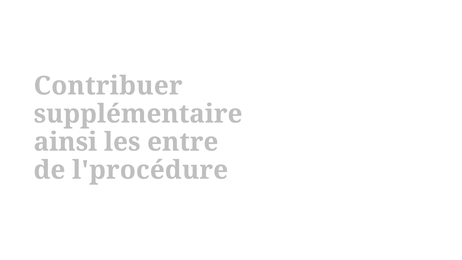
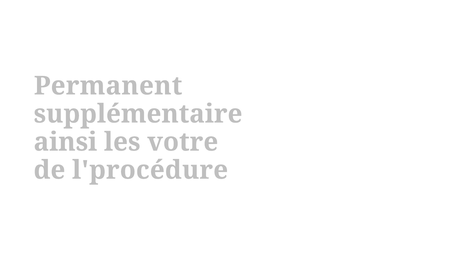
Contribuer: Contribuer -> Permanent
entre: entre -> votre
